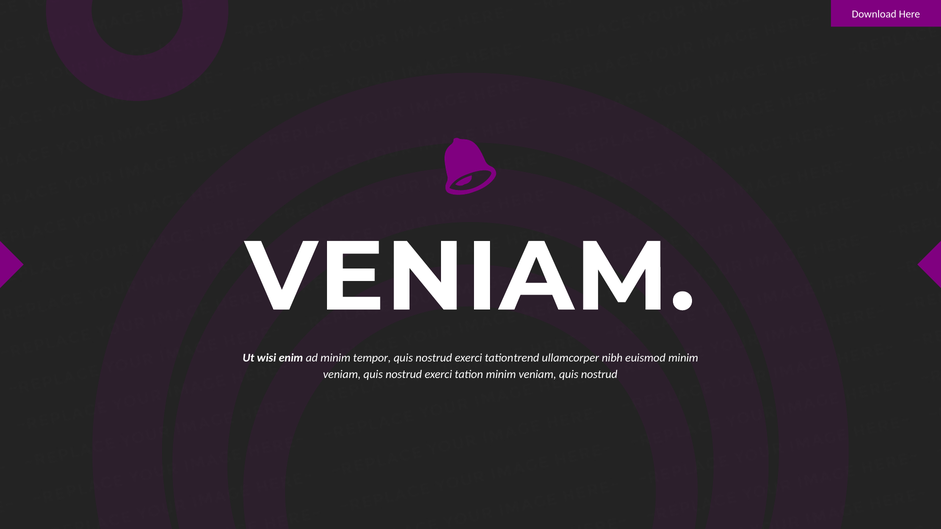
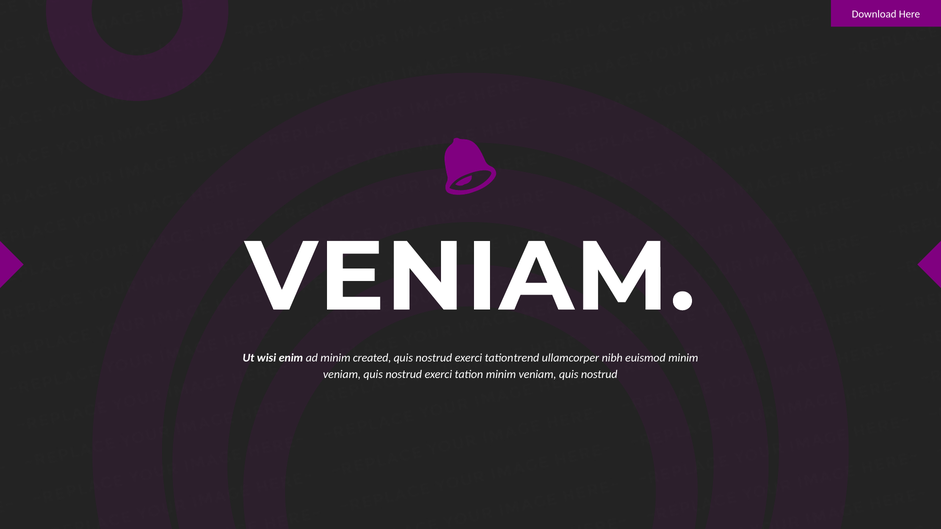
tempor: tempor -> created
